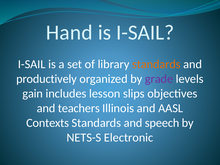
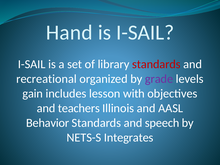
standards at (156, 64) colour: orange -> red
productively: productively -> recreational
slips: slips -> with
Contexts: Contexts -> Behavior
Electronic: Electronic -> Integrates
